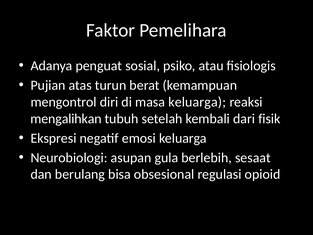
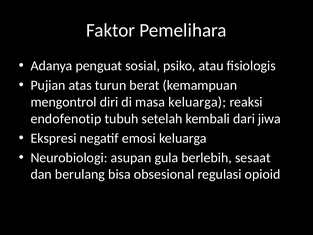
mengalihkan: mengalihkan -> endofenotip
fisik: fisik -> jiwa
